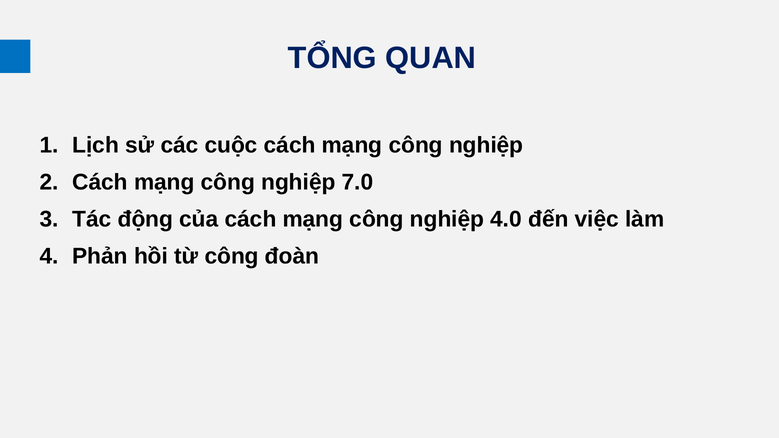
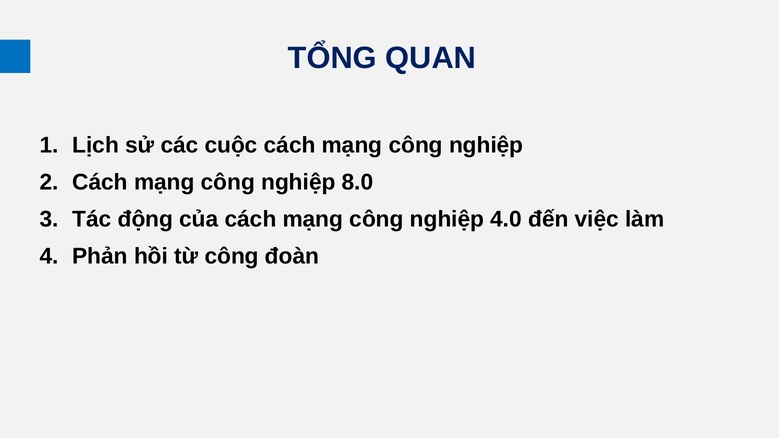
7.0: 7.0 -> 8.0
